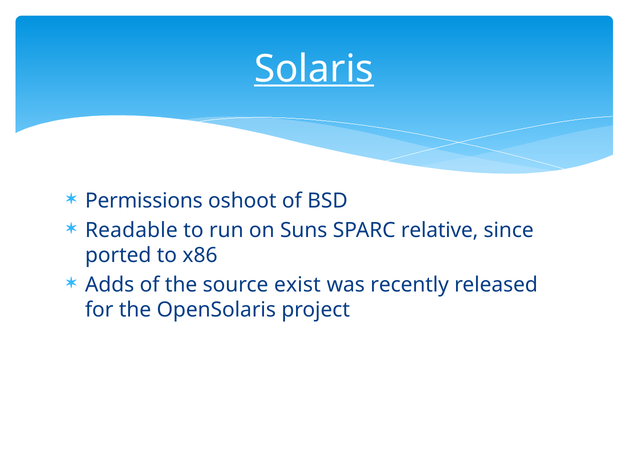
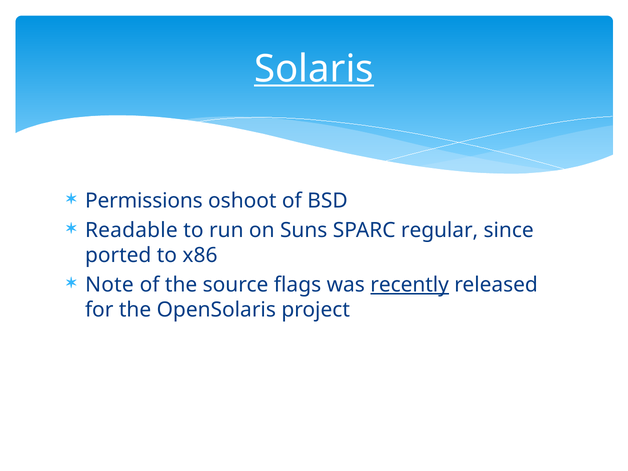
relative: relative -> regular
Adds: Adds -> Note
exist: exist -> flags
recently underline: none -> present
